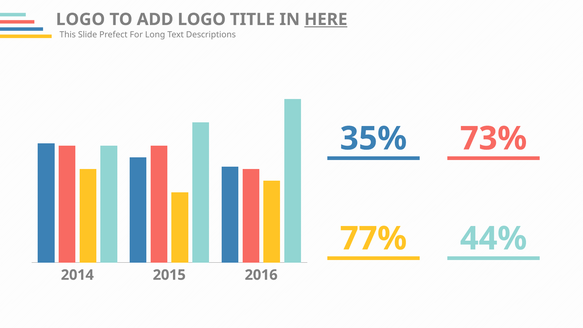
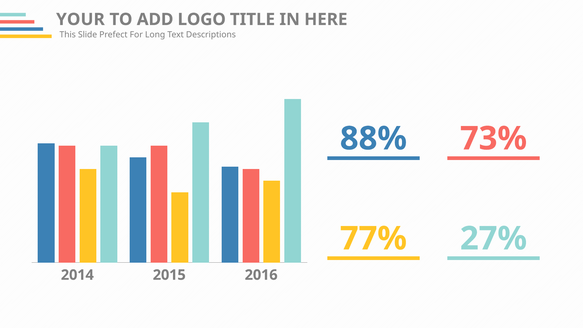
LOGO at (80, 19): LOGO -> YOUR
HERE underline: present -> none
35%: 35% -> 88%
44%: 44% -> 27%
